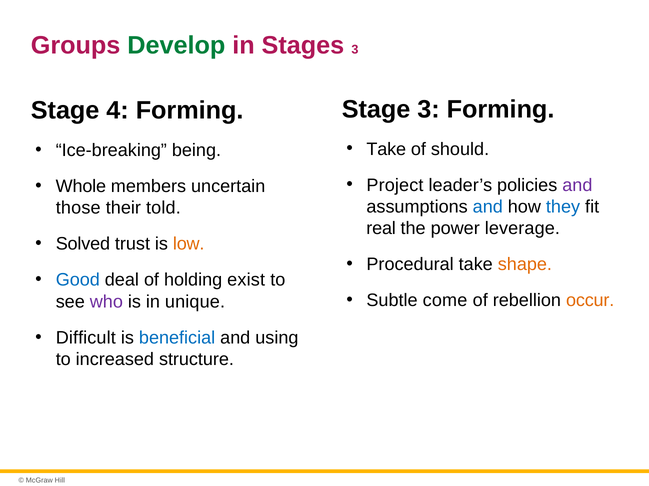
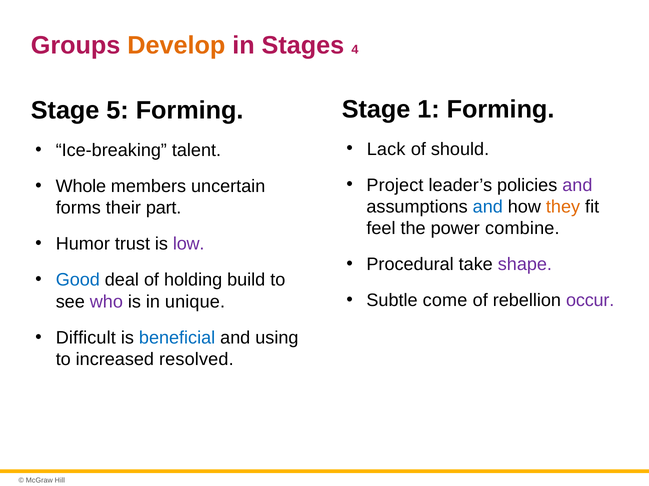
Develop colour: green -> orange
Stages 3: 3 -> 4
Stage 3: 3 -> 1
4: 4 -> 5
Take at (386, 149): Take -> Lack
being: being -> talent
they colour: blue -> orange
those: those -> forms
told: told -> part
real: real -> feel
leverage: leverage -> combine
Solved: Solved -> Humor
low colour: orange -> purple
shape colour: orange -> purple
exist: exist -> build
occur colour: orange -> purple
structure: structure -> resolved
